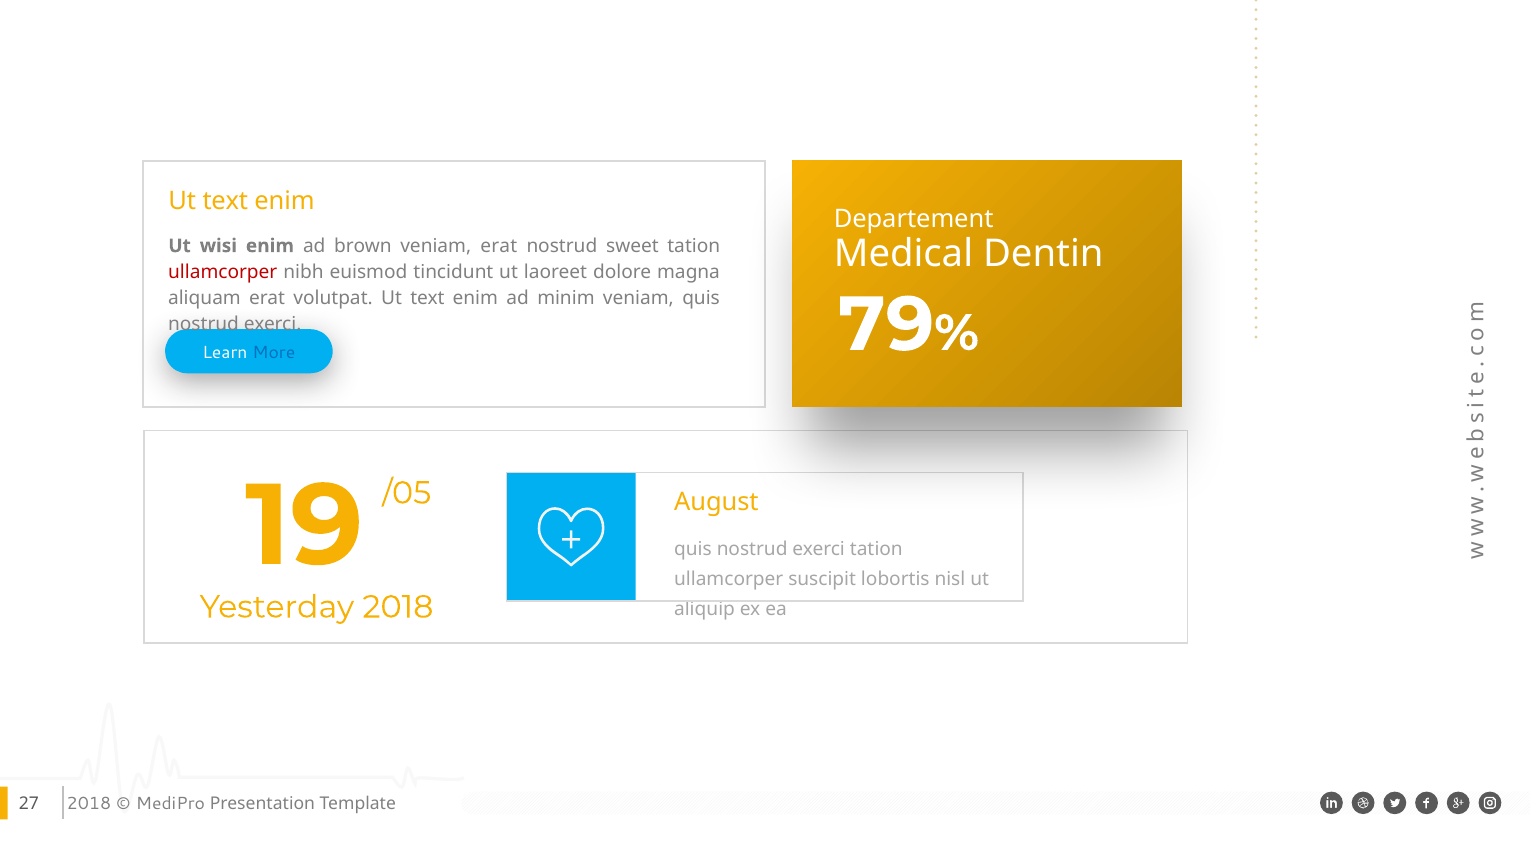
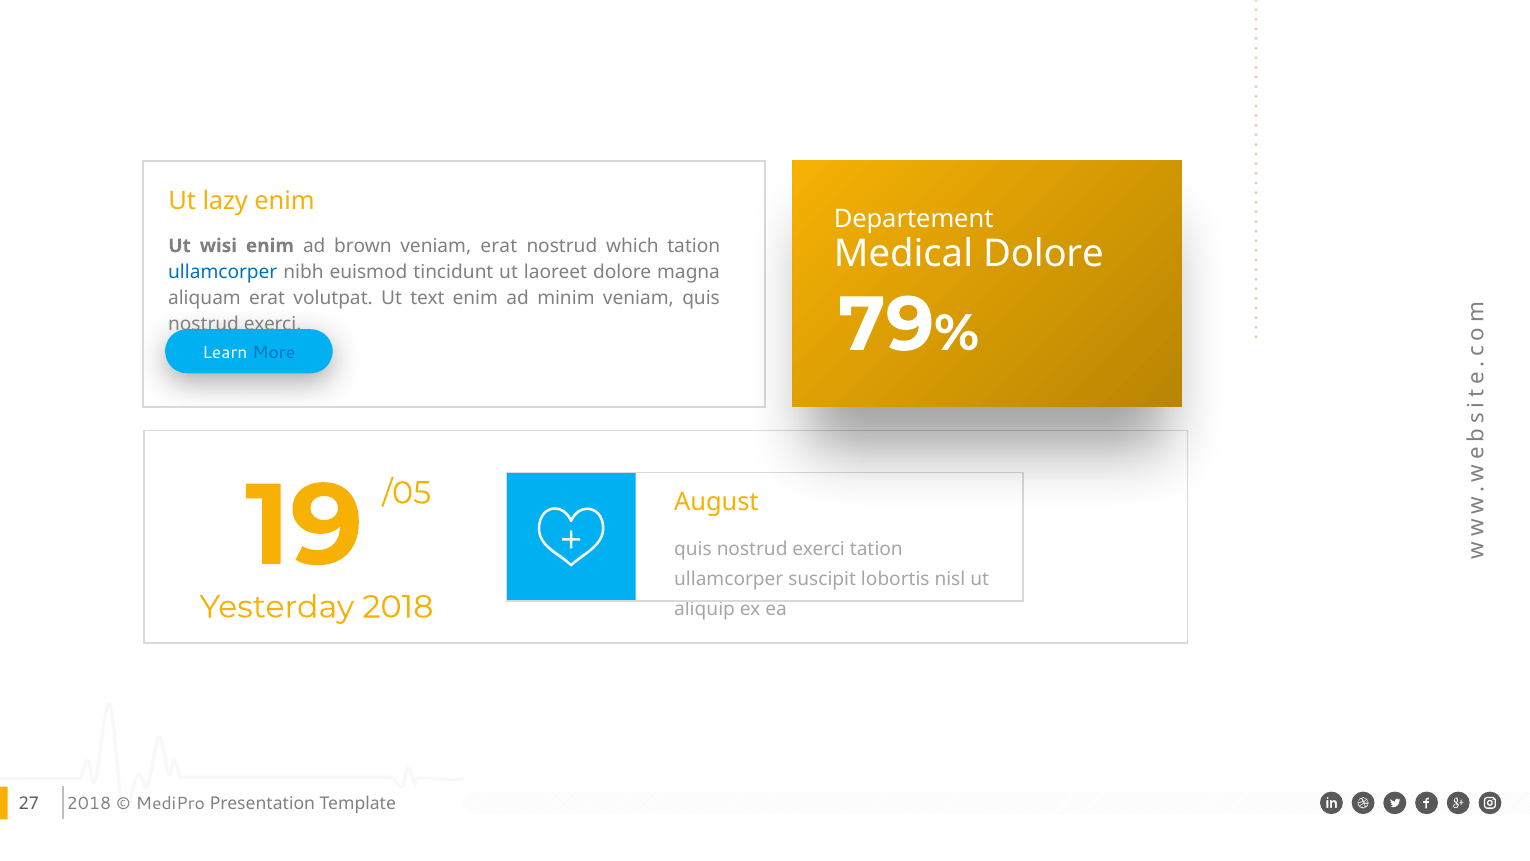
text at (225, 201): text -> lazy
sweet: sweet -> which
Medical Dentin: Dentin -> Dolore
ullamcorper at (223, 272) colour: red -> blue
